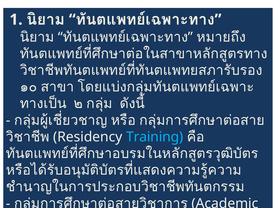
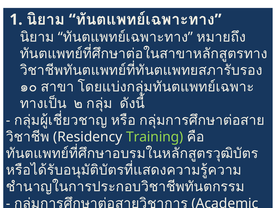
Training at (155, 137) colour: light blue -> light green
